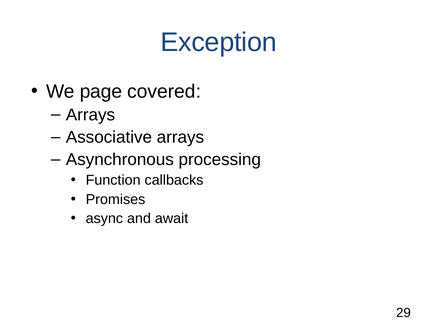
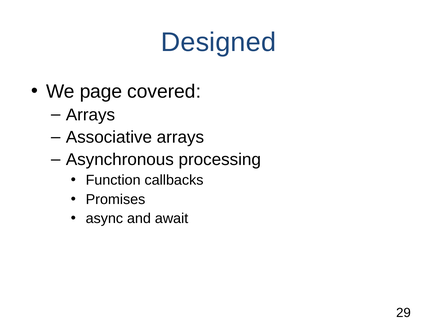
Exception: Exception -> Designed
